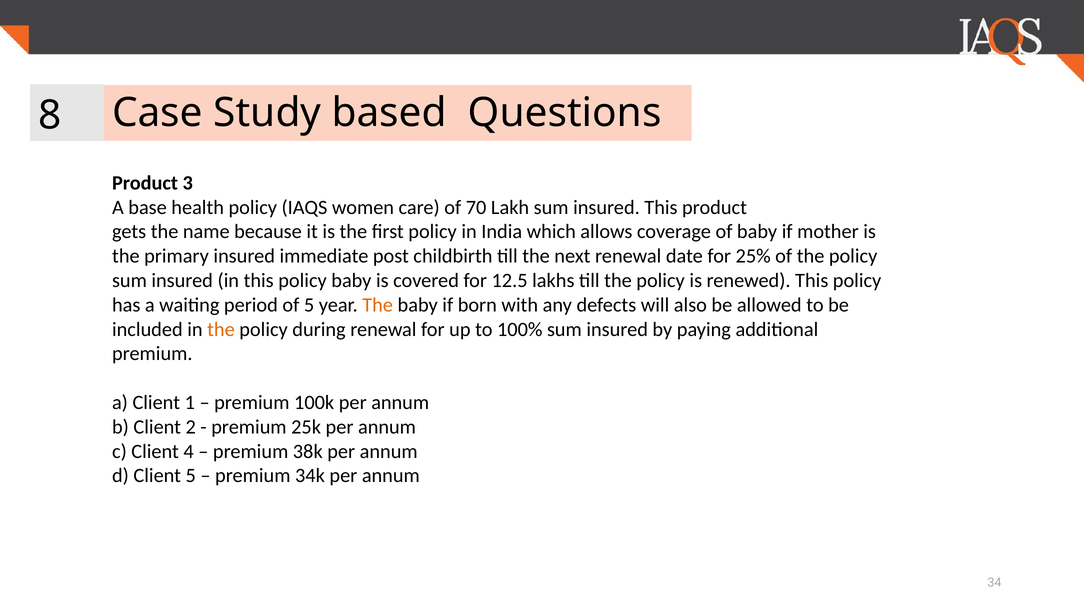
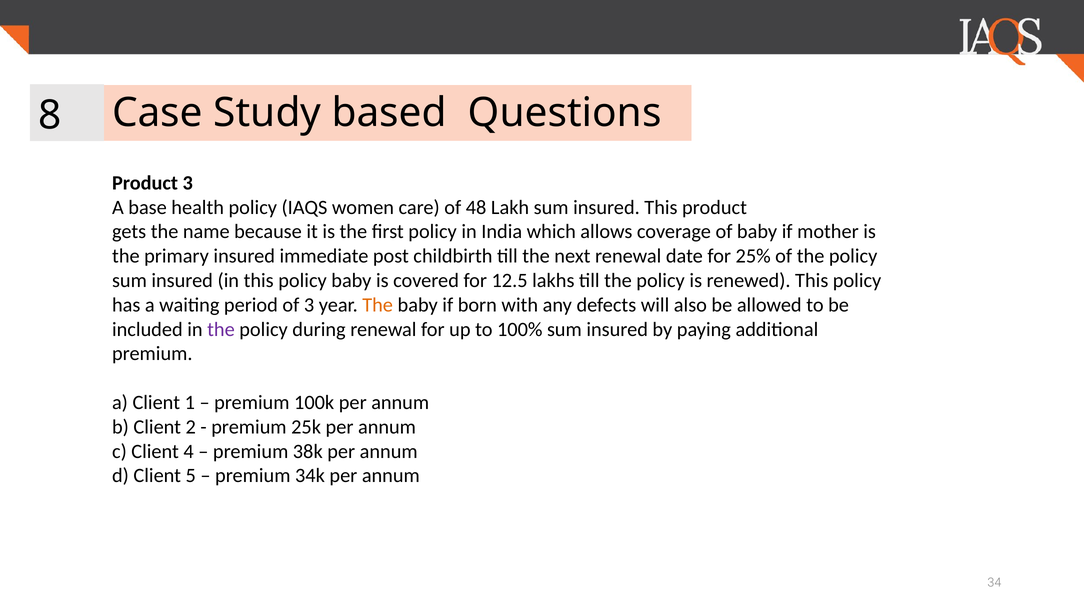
70: 70 -> 48
of 5: 5 -> 3
the at (221, 329) colour: orange -> purple
